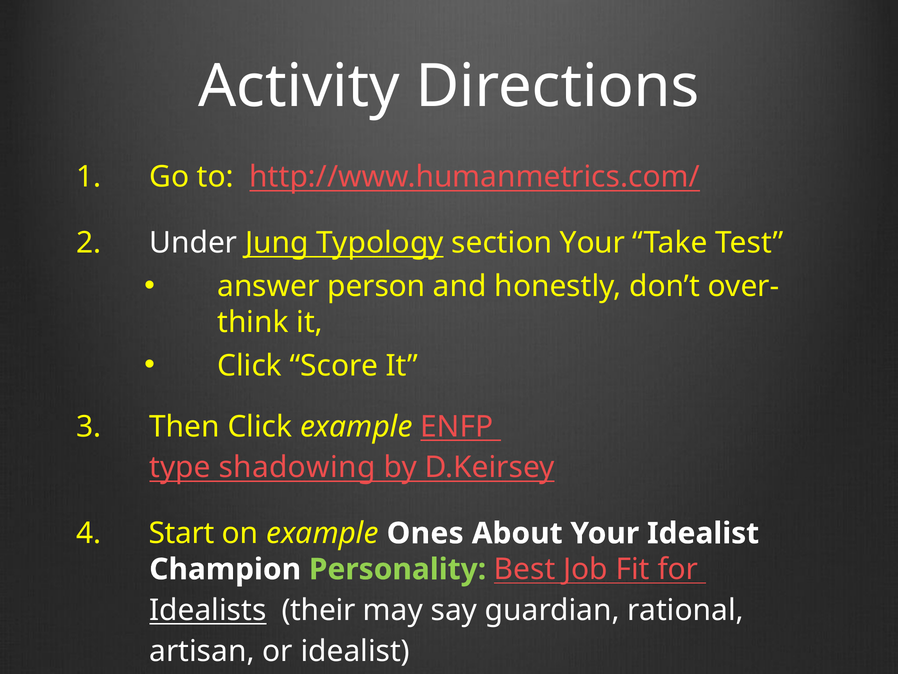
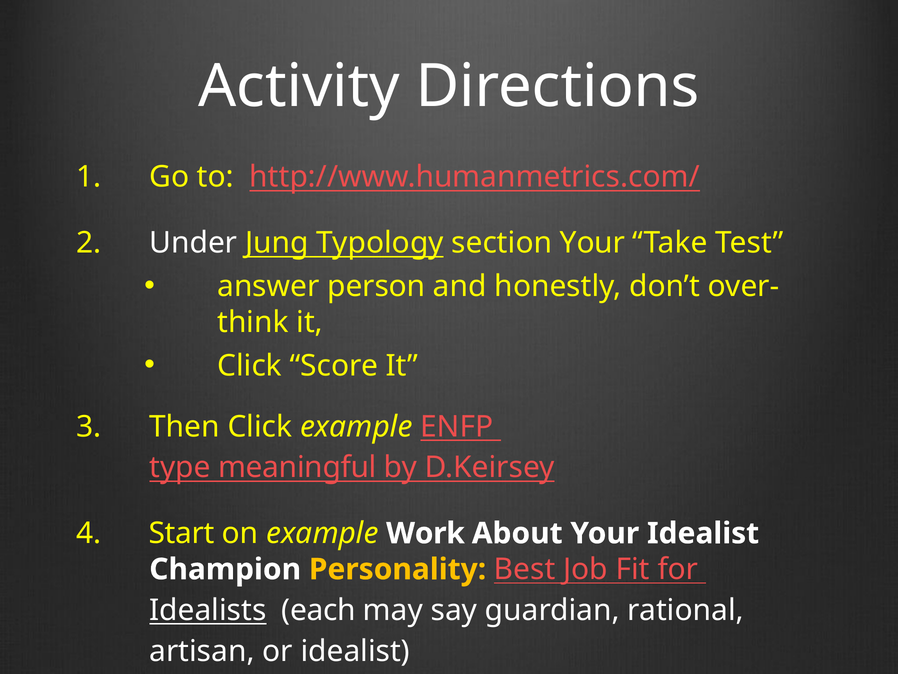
shadowing: shadowing -> meaningful
Ones: Ones -> Work
Personality colour: light green -> yellow
their: their -> each
